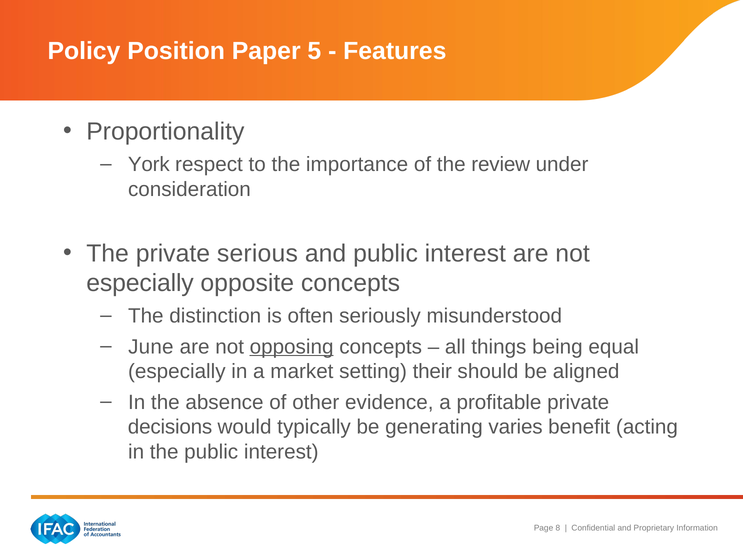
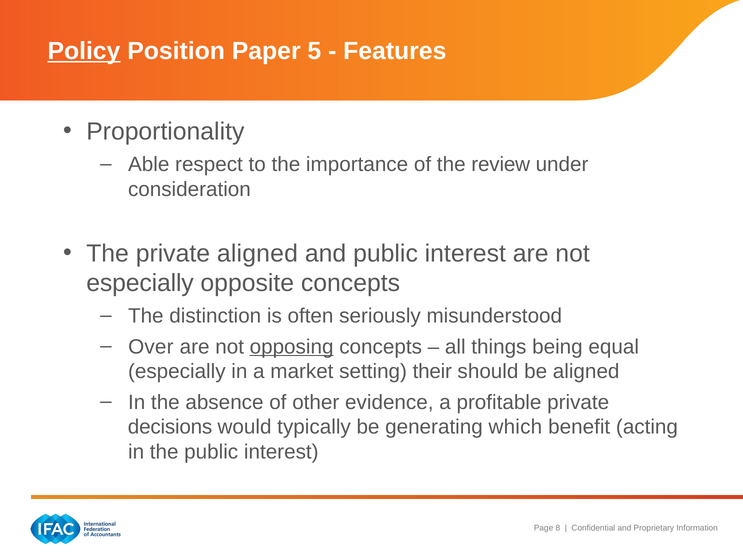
Policy underline: none -> present
York: York -> Able
private serious: serious -> aligned
June: June -> Over
varies: varies -> which
